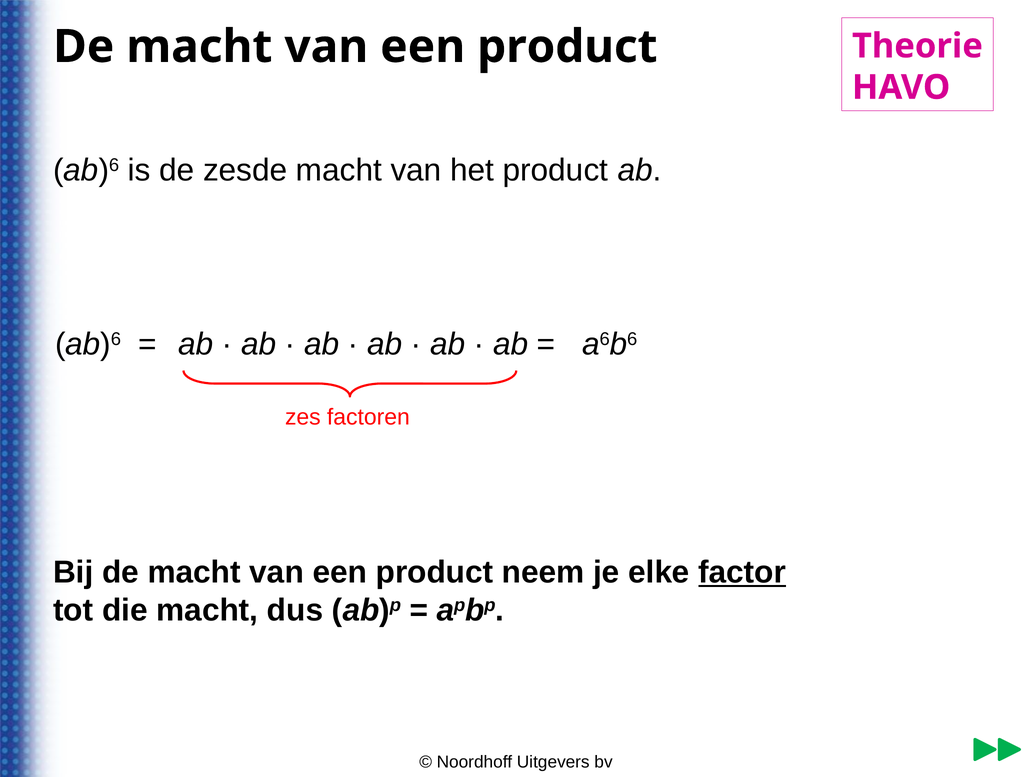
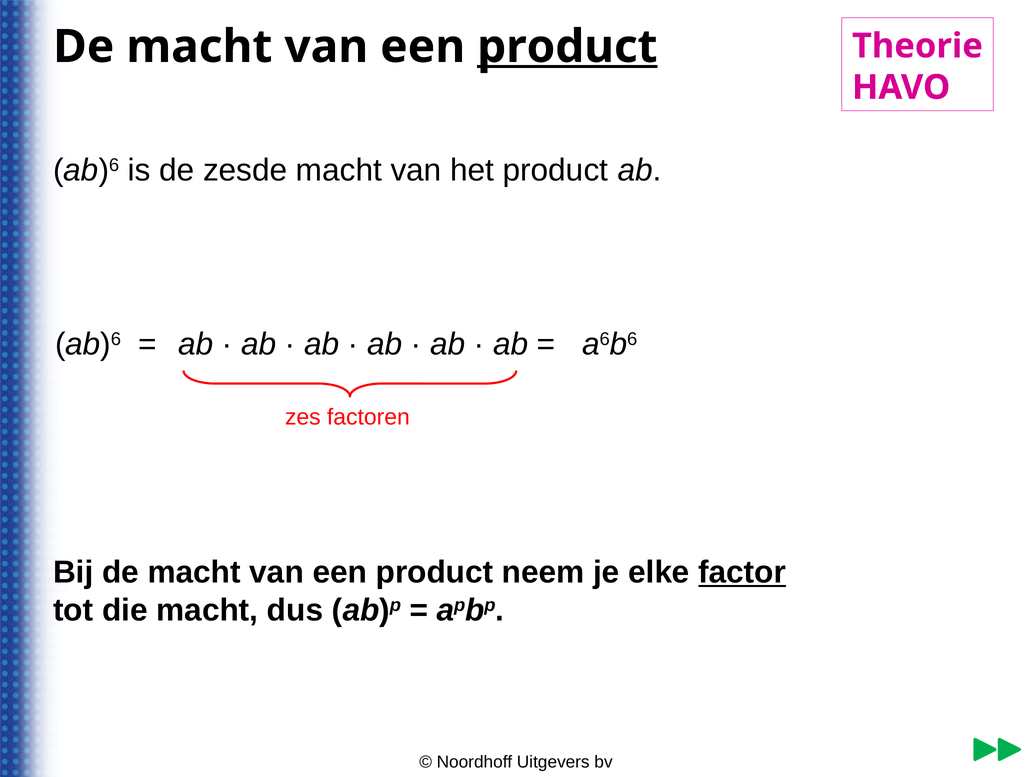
product at (567, 47) underline: none -> present
